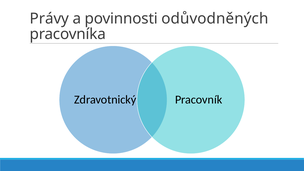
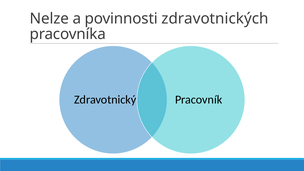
Právy: Právy -> Nelze
odůvodněných: odůvodněných -> zdravotnických
